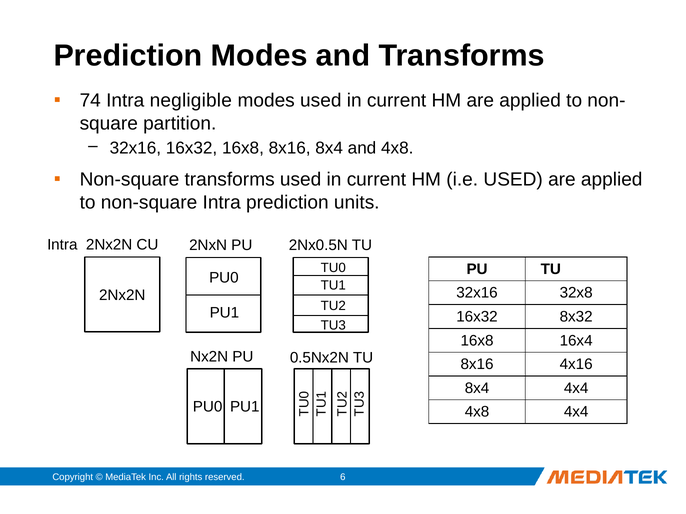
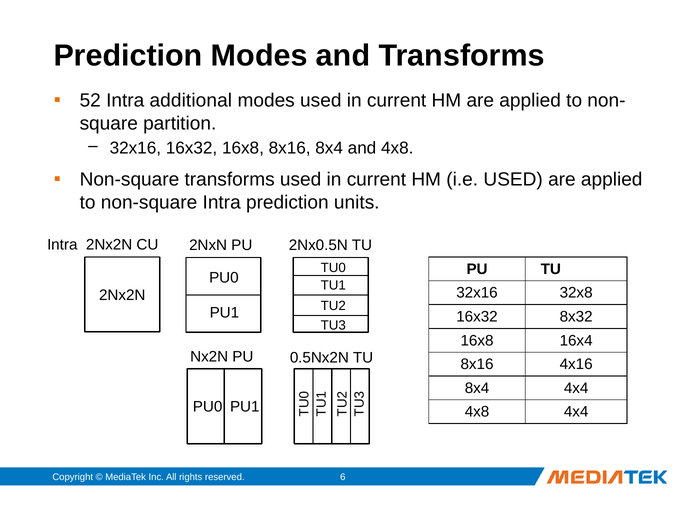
74: 74 -> 52
negligible: negligible -> additional
